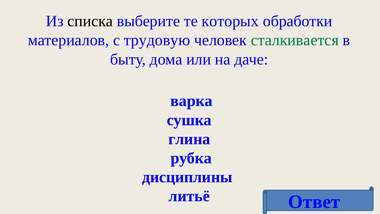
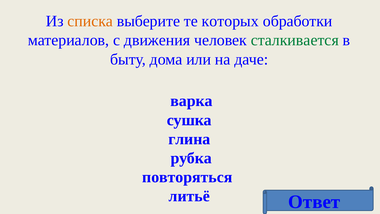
списка colour: black -> orange
трудовую: трудовую -> движения
дисциплины: дисциплины -> повторяться
